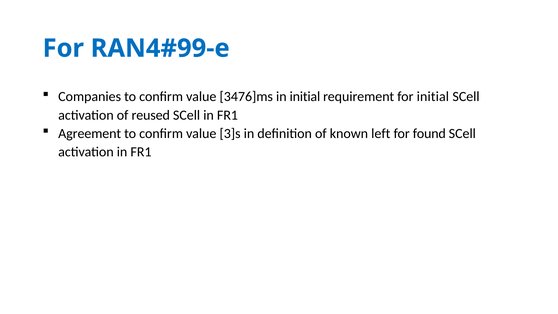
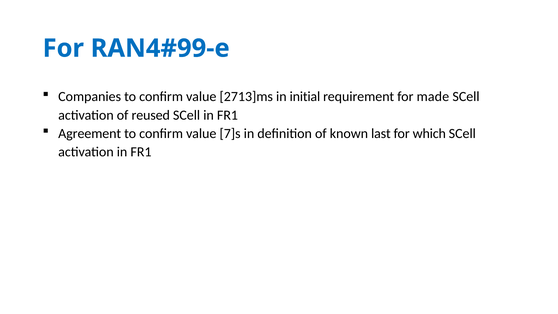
3476]ms: 3476]ms -> 2713]ms
for initial: initial -> made
3]s: 3]s -> 7]s
left: left -> last
found: found -> which
